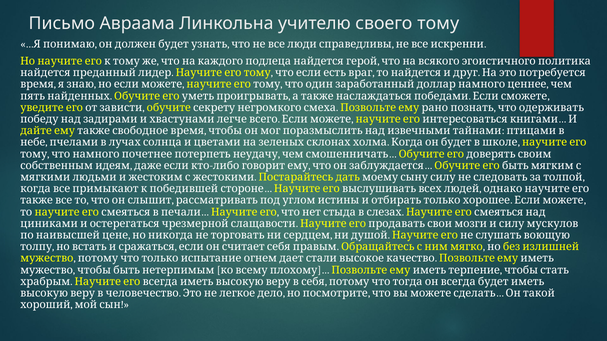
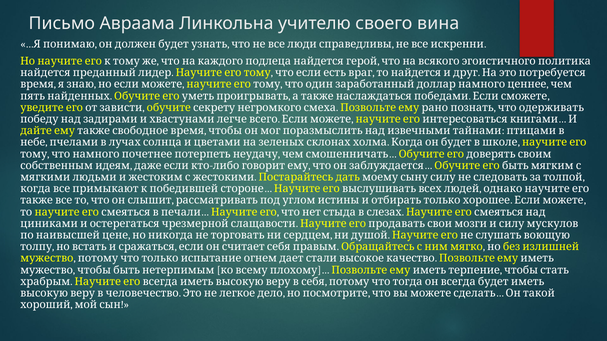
своего тому: тому -> вина
